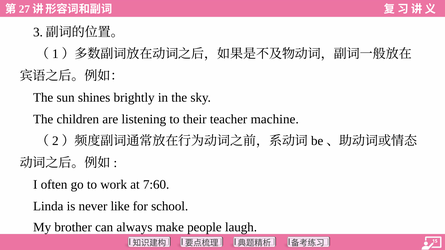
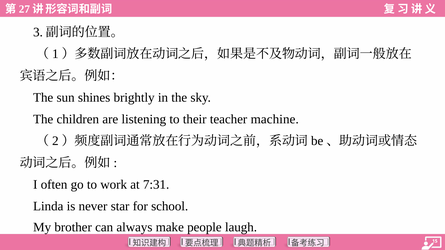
7:60: 7:60 -> 7:31
like: like -> star
